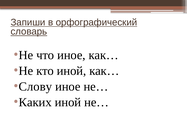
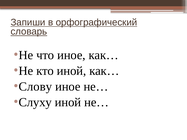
Каких: Каких -> Слуху
